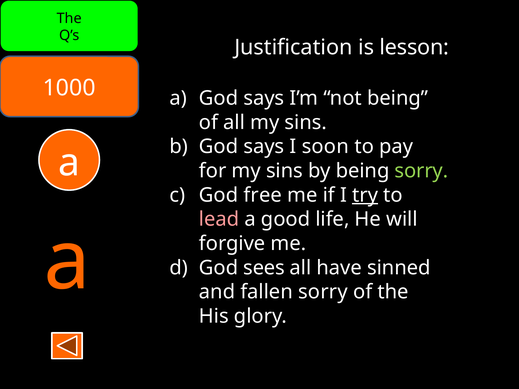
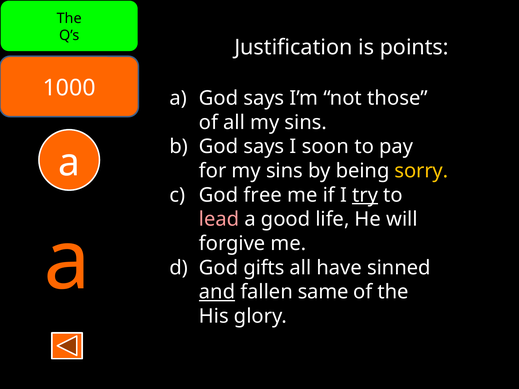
lesson: lesson -> points
not being: being -> those
sorry at (421, 171) colour: light green -> yellow
sees: sees -> gifts
and underline: none -> present
fallen sorry: sorry -> same
